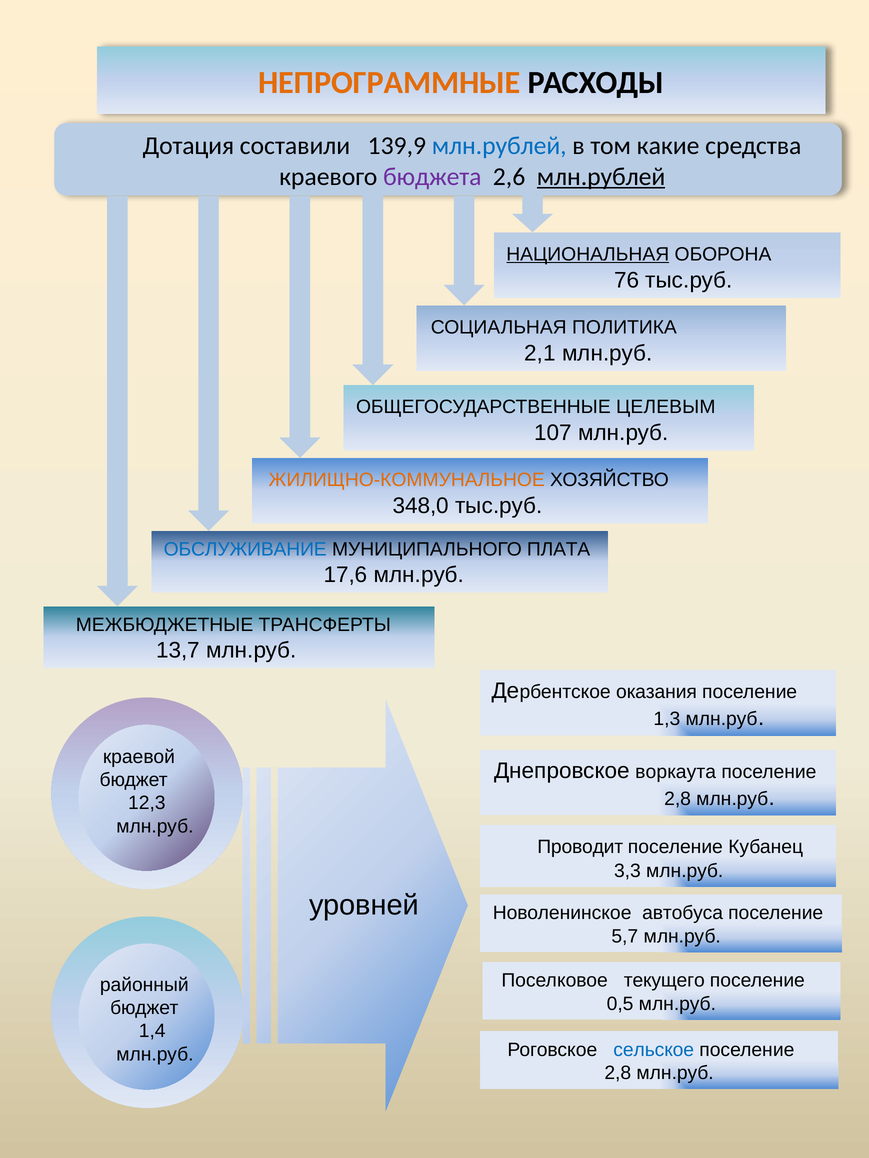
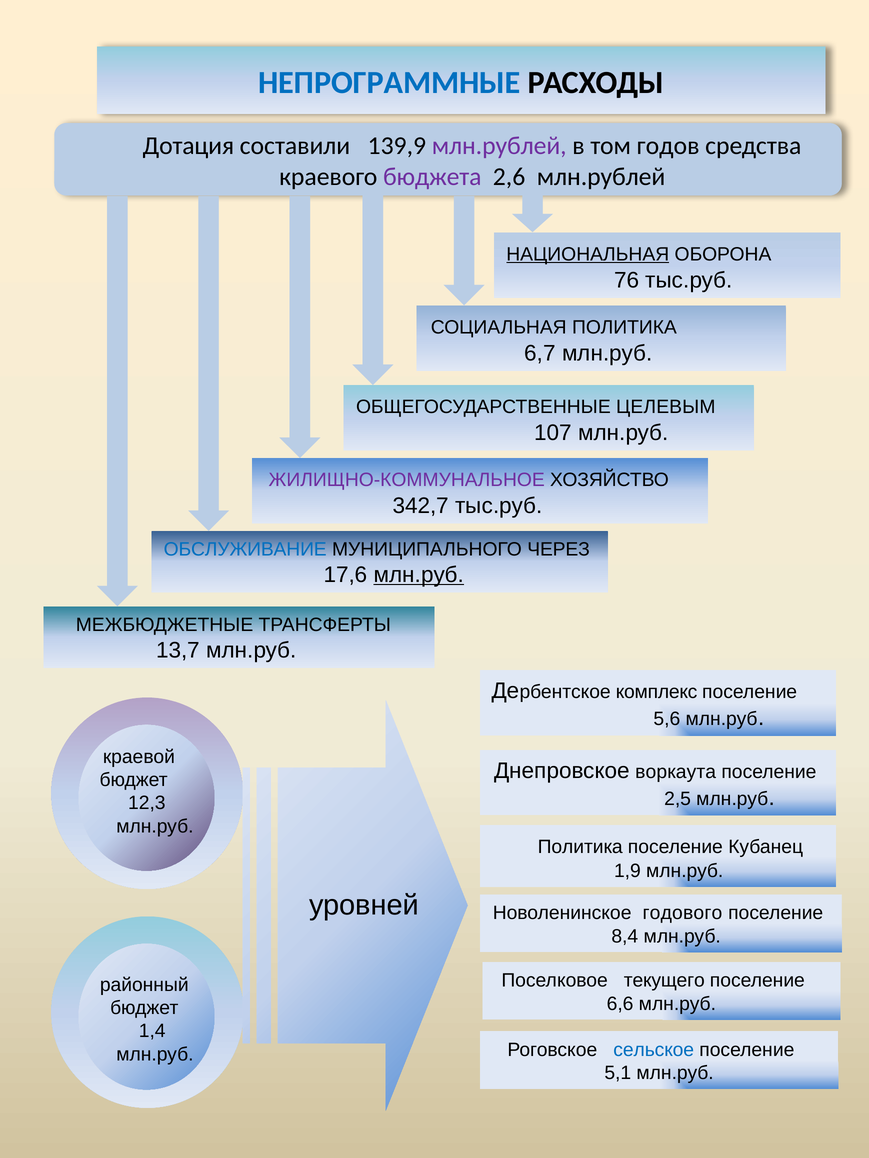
НЕПРОГРАММНЫЕ colour: orange -> blue
млн.рублей at (499, 146) colour: blue -> purple
какие: какие -> годов
млн.рублей at (601, 177) underline: present -> none
2,1: 2,1 -> 6,7
ЖИЛИЩНО-КОММУНАЛЬНОЕ colour: orange -> purple
348,0: 348,0 -> 342,7
ПЛАТА: ПЛАТА -> ЧЕРЕЗ
млн.руб at (419, 575) underline: none -> present
оказания: оказания -> комплекс
1,3: 1,3 -> 5,6
2,8 at (678, 799): 2,8 -> 2,5
Проводит at (580, 848): Проводит -> Политика
3,3: 3,3 -> 1,9
автобуса: автобуса -> годового
5,7: 5,7 -> 8,4
0,5: 0,5 -> 6,6
2,8 at (618, 1074): 2,8 -> 5,1
